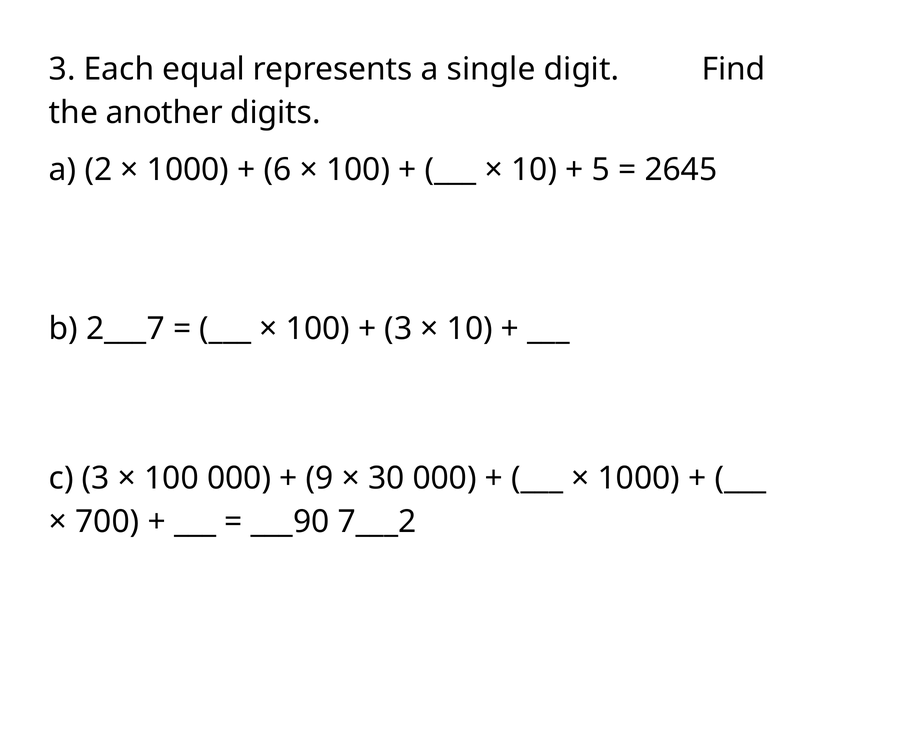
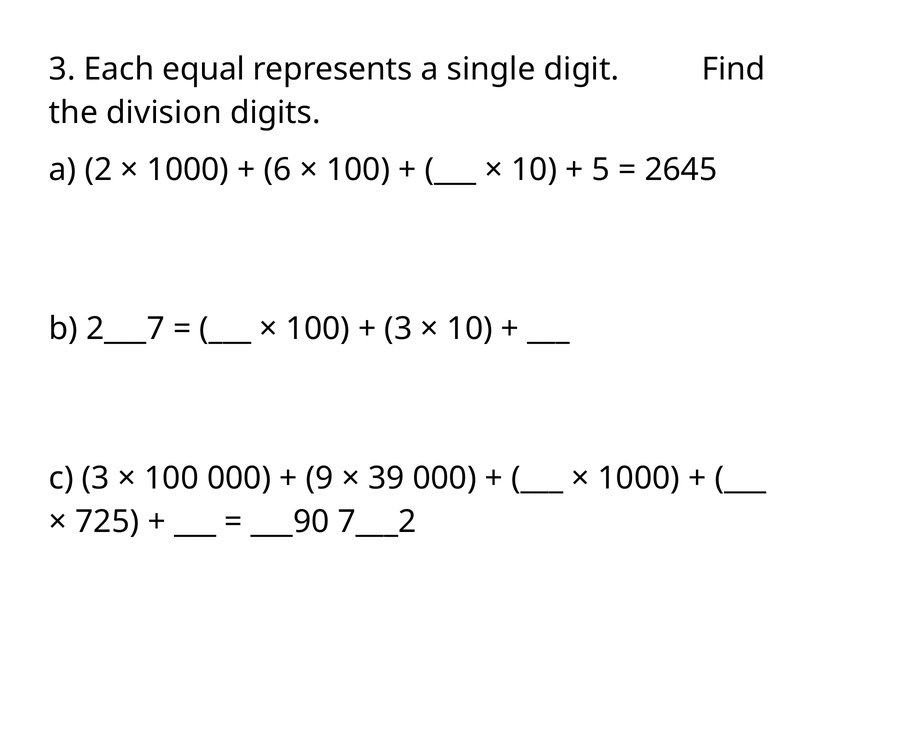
another: another -> division
30: 30 -> 39
700: 700 -> 725
